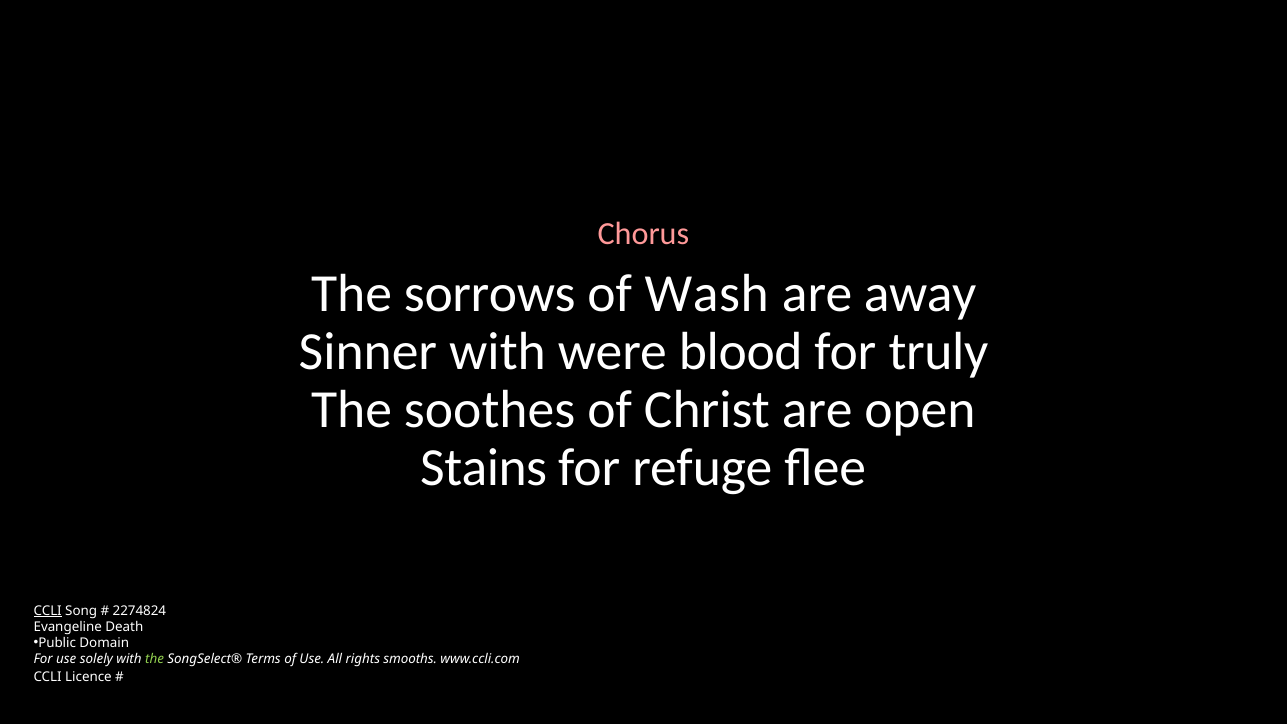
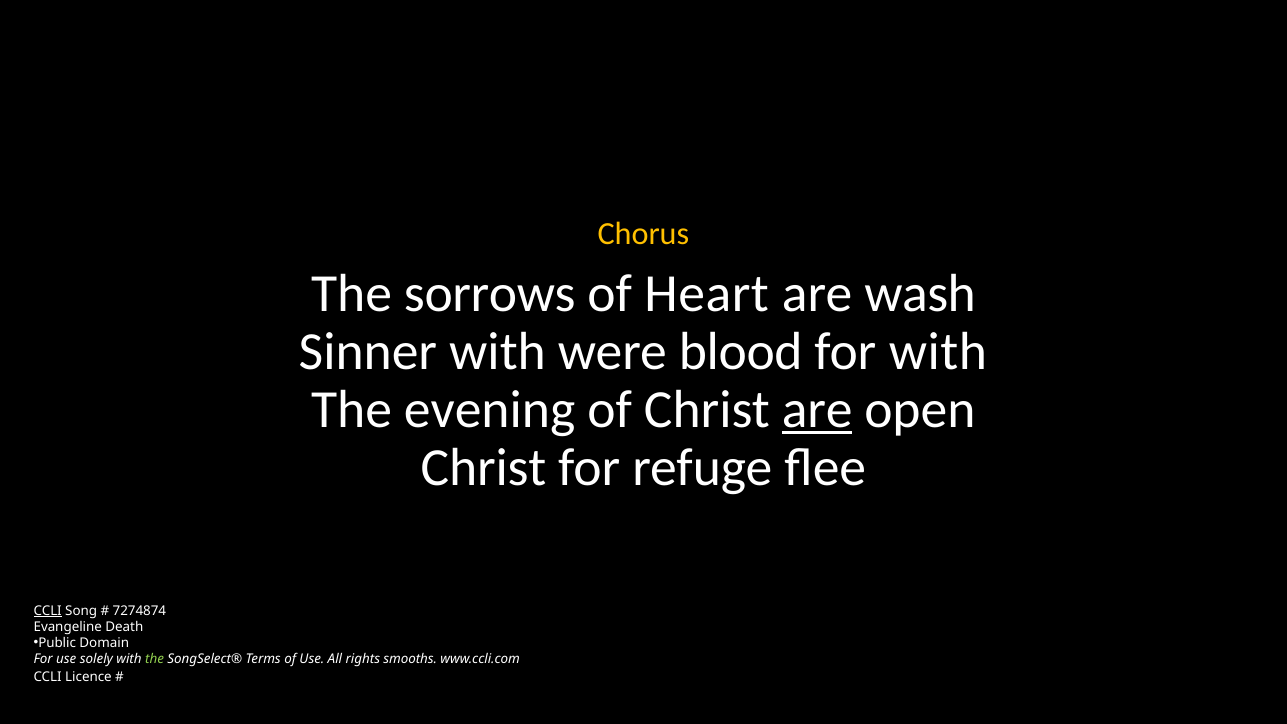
Chorus colour: pink -> yellow
Wash: Wash -> Heart
away: away -> wash
for truly: truly -> with
soothes: soothes -> evening
are at (817, 409) underline: none -> present
Stains at (484, 467): Stains -> Christ
2274824: 2274824 -> 7274874
